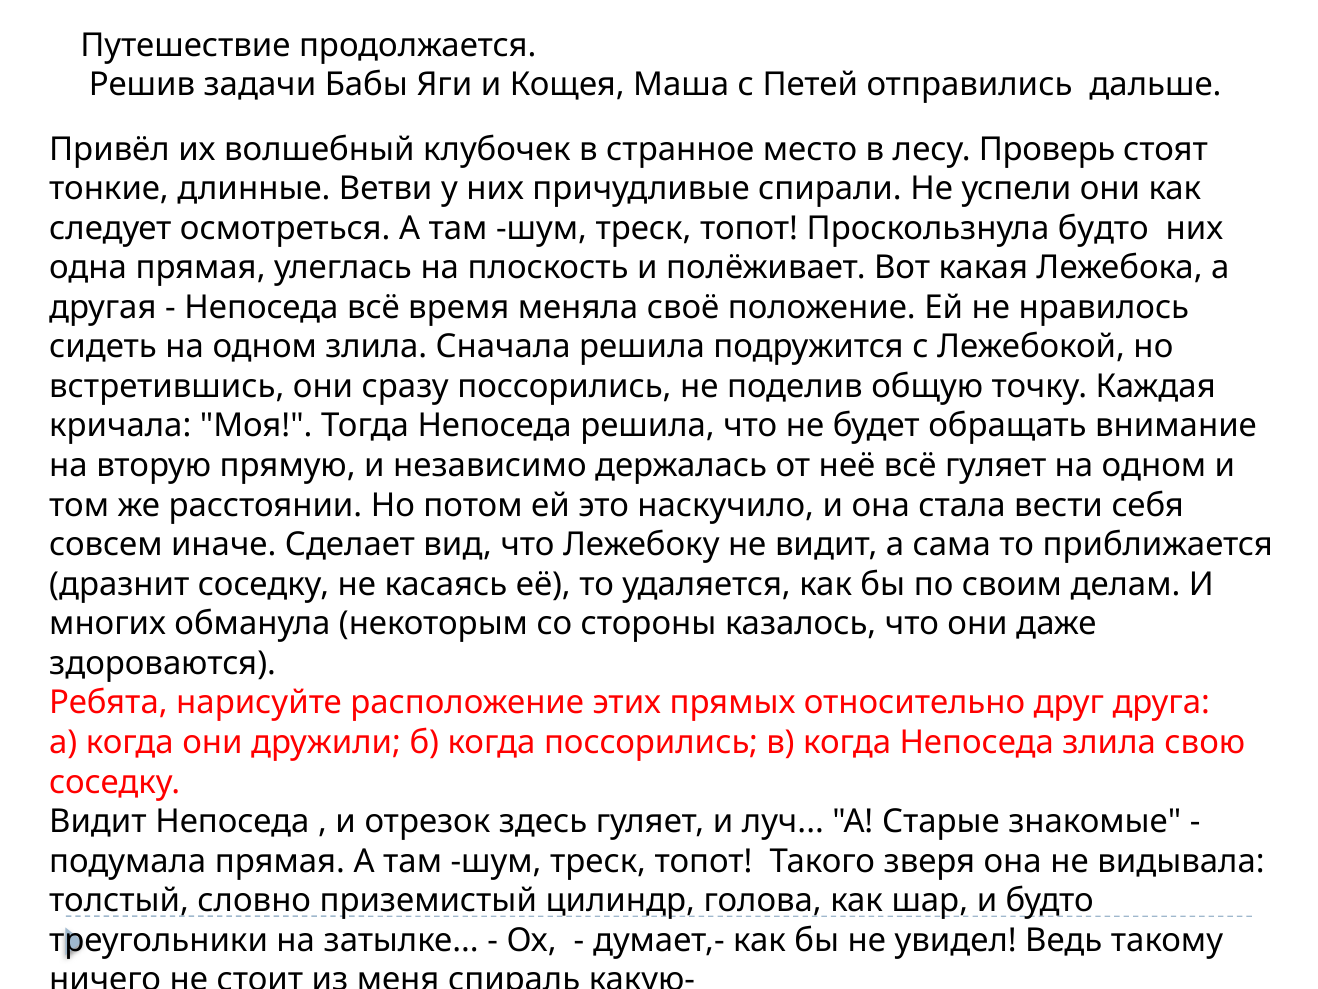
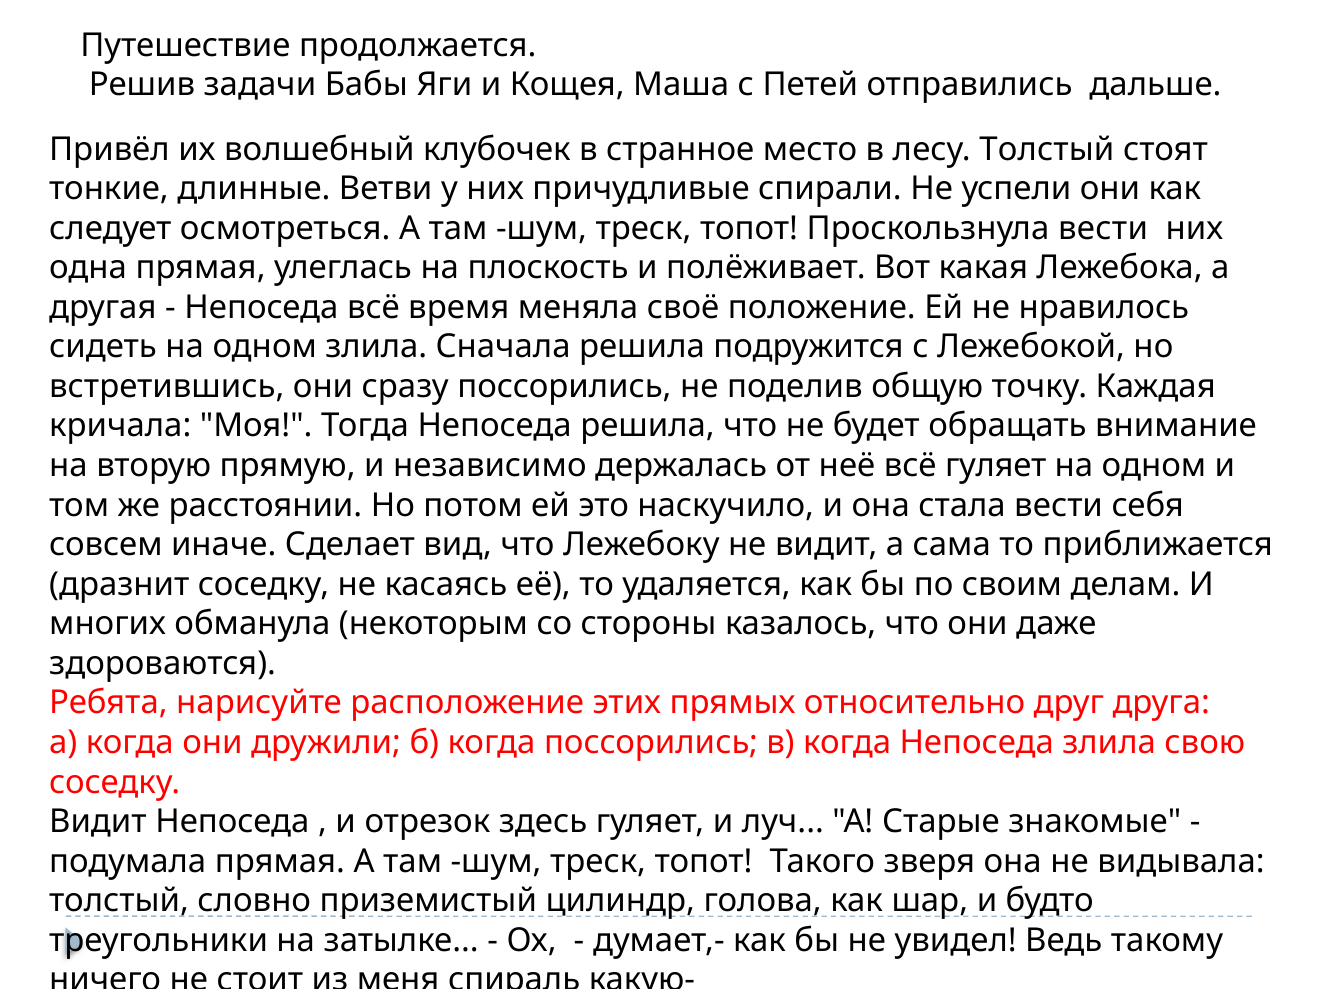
лесу Проверь: Проверь -> Толстый
Проскользнула будто: будто -> вести
